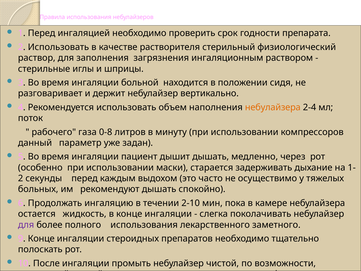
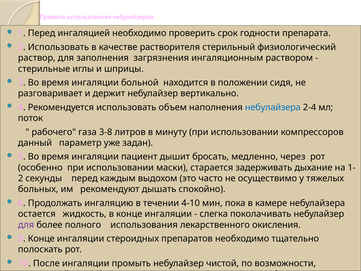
небулайзера at (273, 107) colour: orange -> blue
0-8: 0-8 -> 3-8
дышит дышать: дышать -> бросать
2-10: 2-10 -> 4-10
заметного: заметного -> окисления
